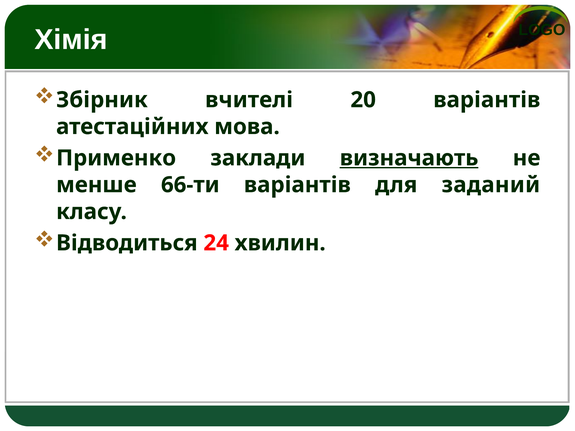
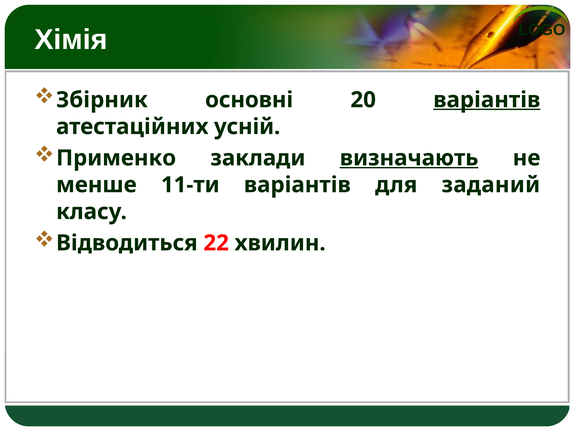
вчителі: вчителі -> основні
варіантів at (487, 100) underline: none -> present
мова: мова -> усній
66-ти: 66-ти -> 11-ти
24: 24 -> 22
